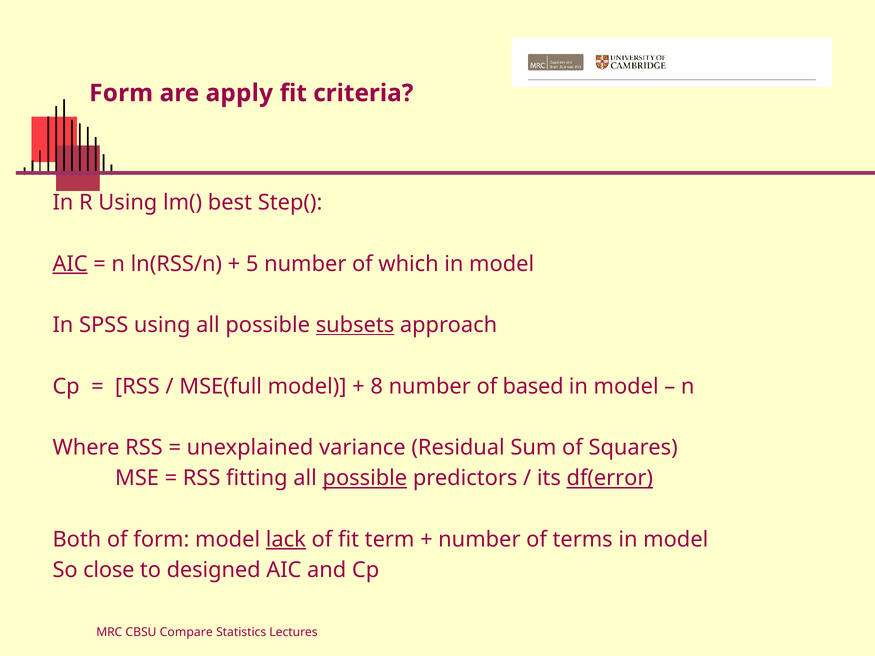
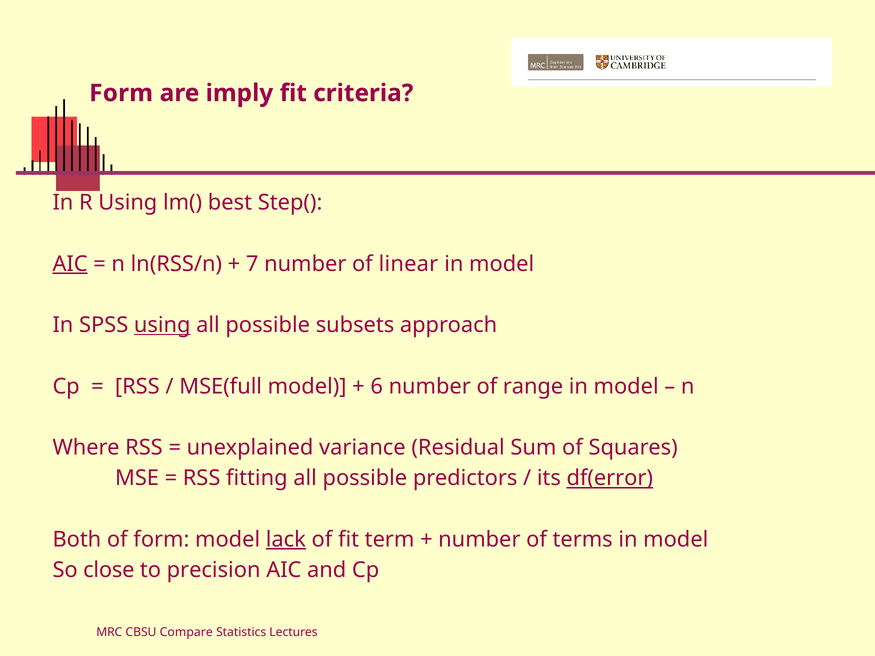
apply: apply -> imply
5: 5 -> 7
which: which -> linear
using at (162, 325) underline: none -> present
subsets underline: present -> none
8: 8 -> 6
based: based -> range
possible at (365, 478) underline: present -> none
designed: designed -> precision
